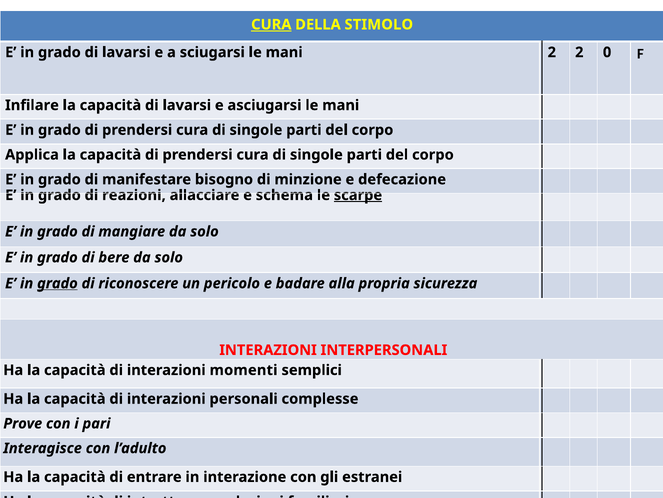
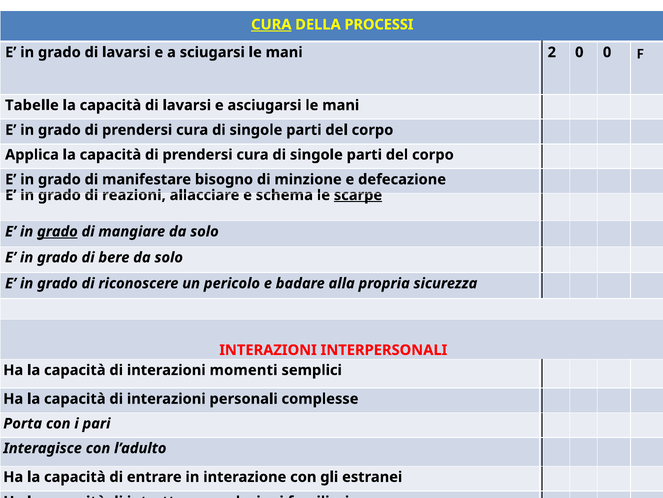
STIMOLO: STIMOLO -> PROCESSI
2 2: 2 -> 0
Infilare: Infilare -> Tabelle
grado at (57, 231) underline: none -> present
grado at (57, 283) underline: present -> none
Prove: Prove -> Porta
